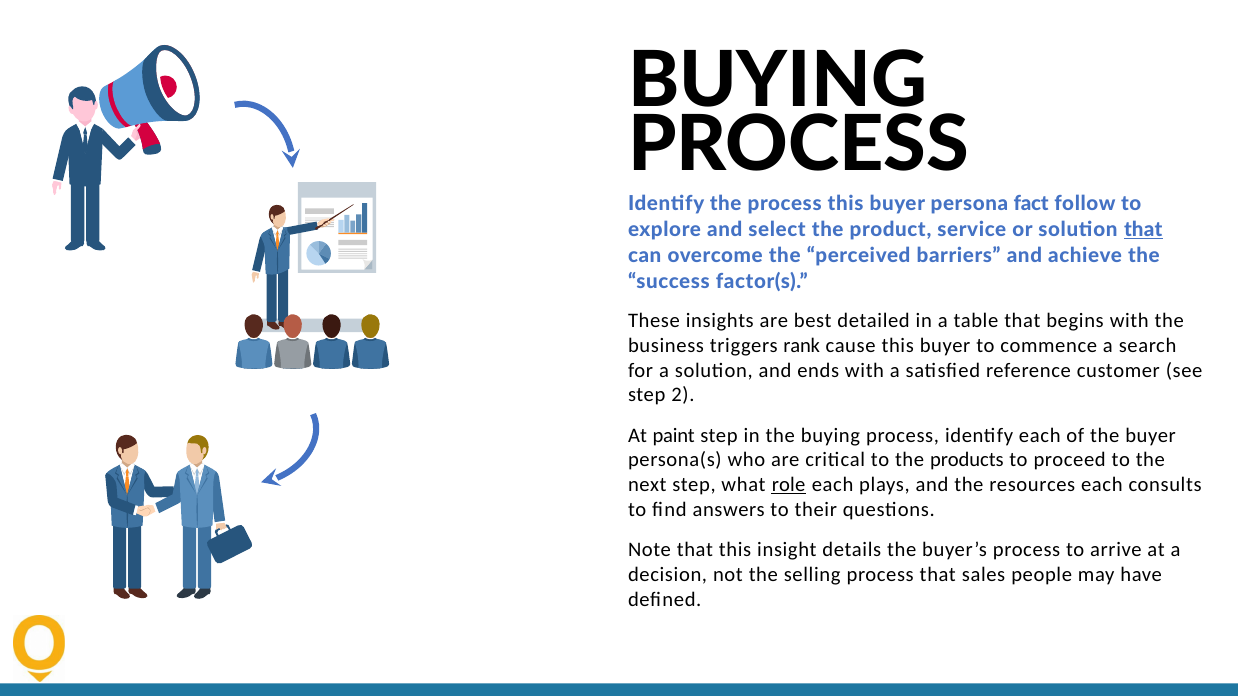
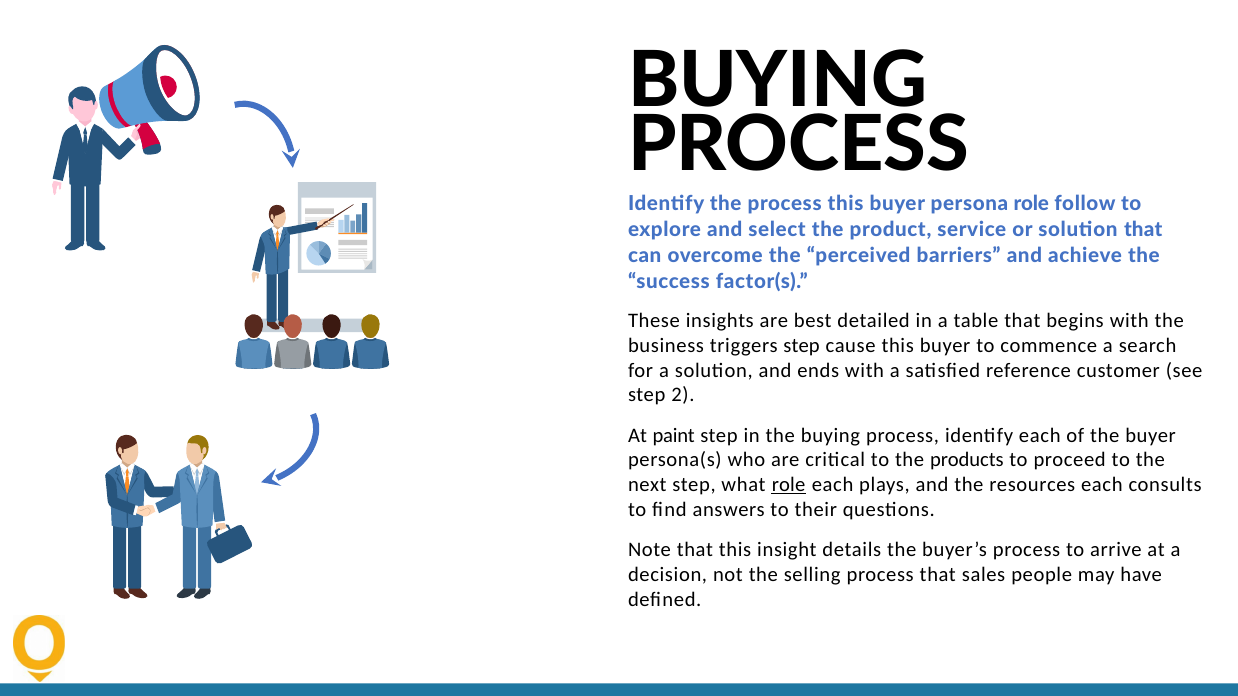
persona fact: fact -> role
that at (1143, 230) underline: present -> none
triggers rank: rank -> step
